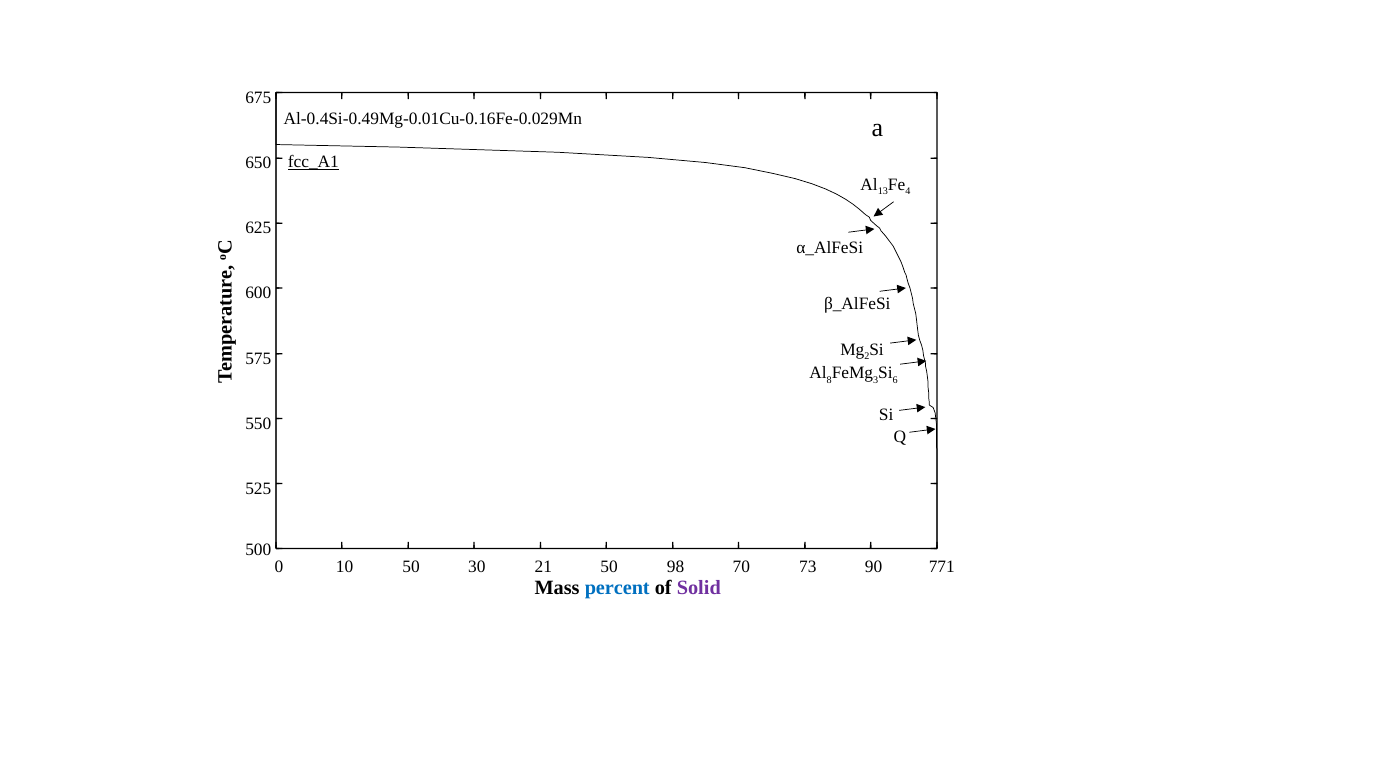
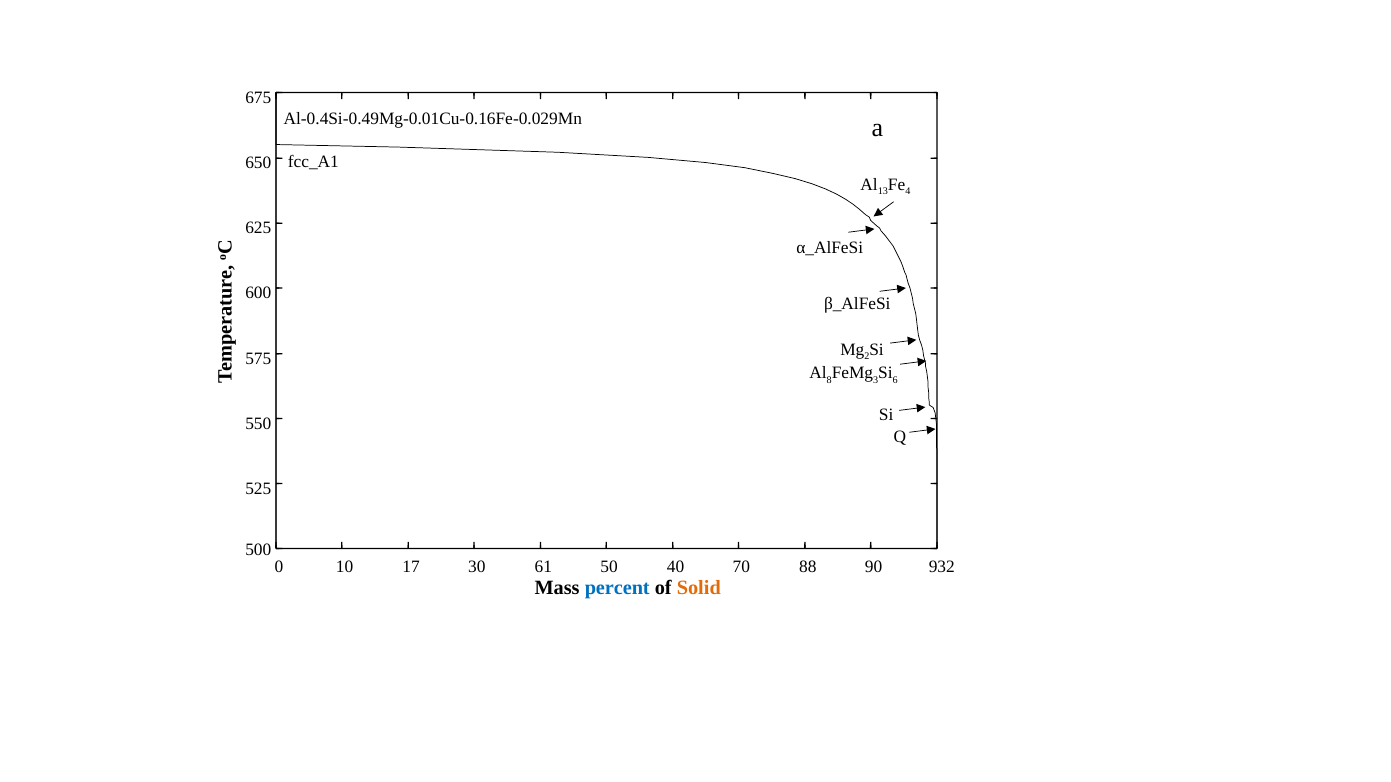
fcc_A1 underline: present -> none
10 50: 50 -> 17
21: 21 -> 61
98: 98 -> 40
73: 73 -> 88
771: 771 -> 932
Solid colour: purple -> orange
